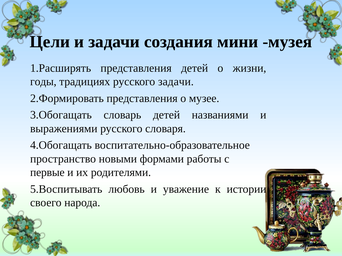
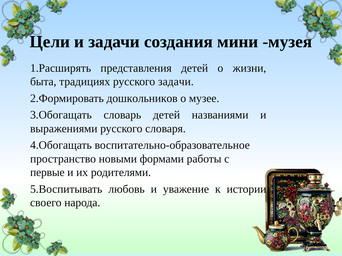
годы: годы -> быта
представления at (142, 98): представления -> дошкольников
